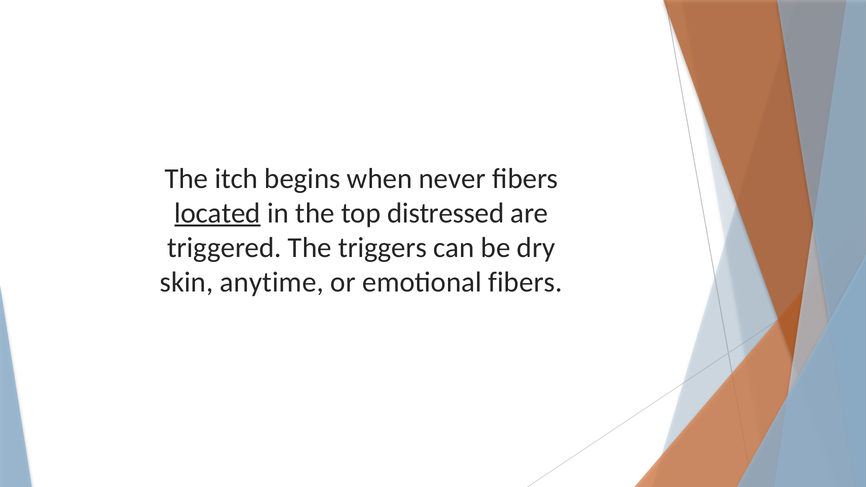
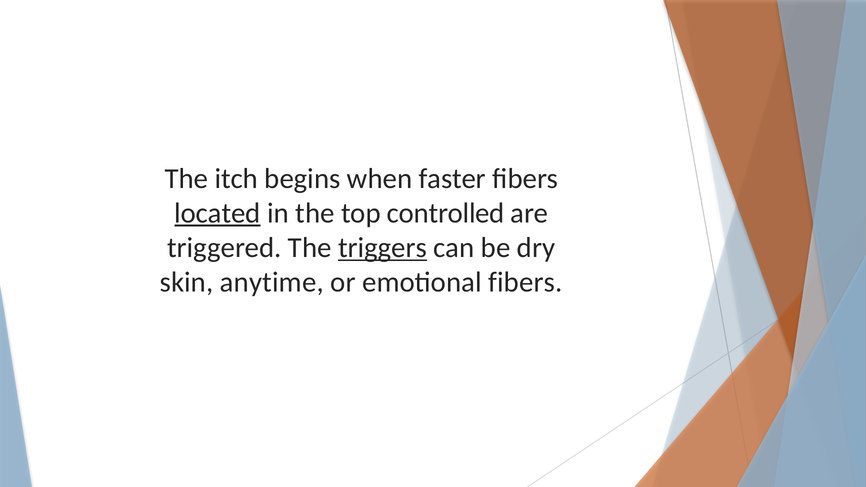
never: never -> faster
distressed: distressed -> controlled
triggers underline: none -> present
